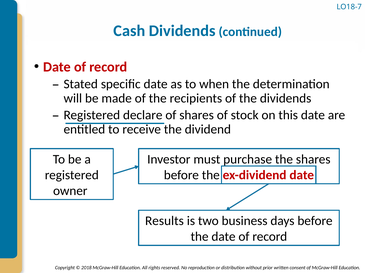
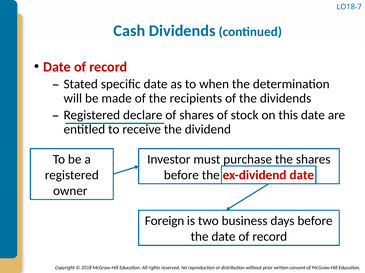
Results: Results -> Foreign
